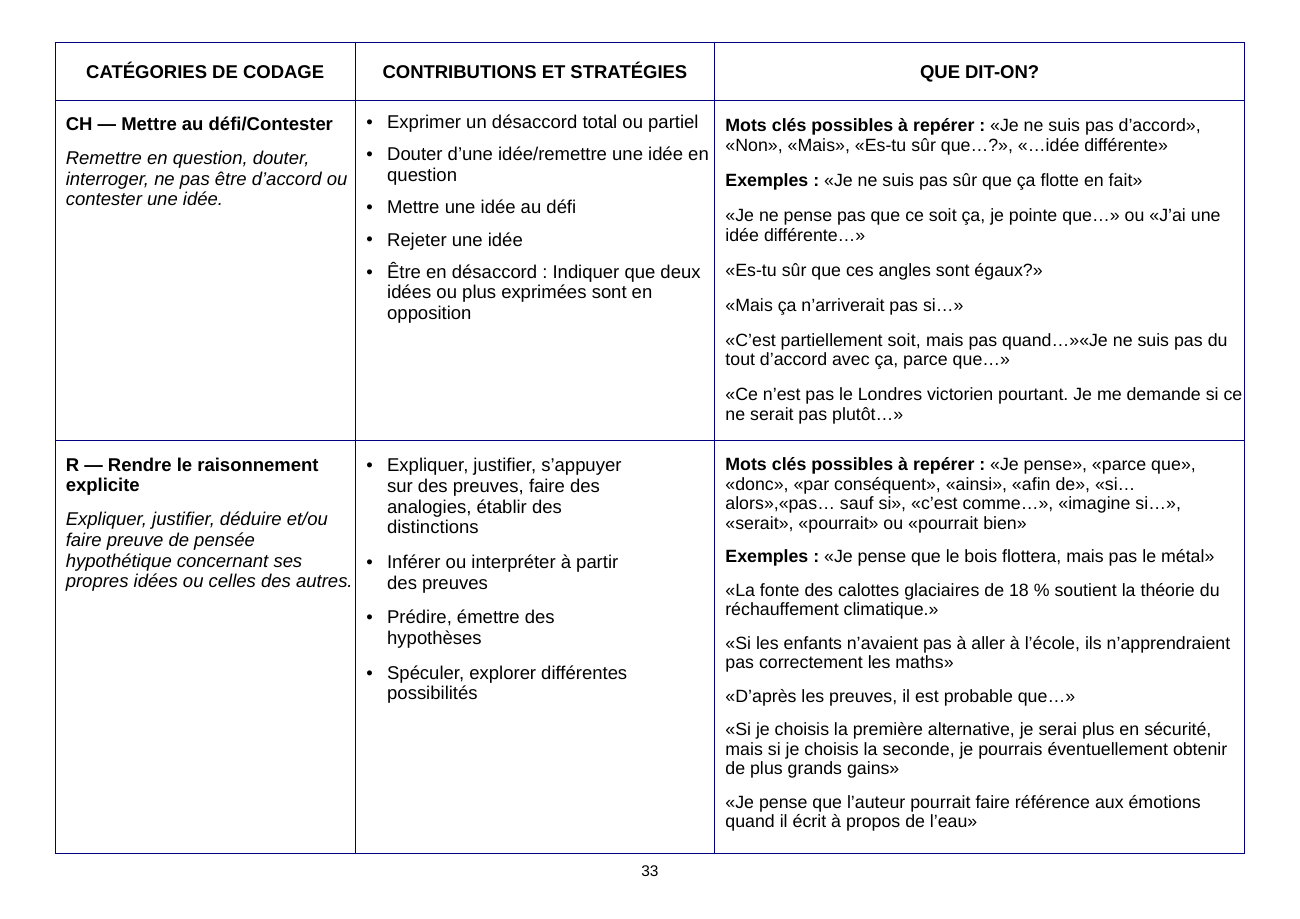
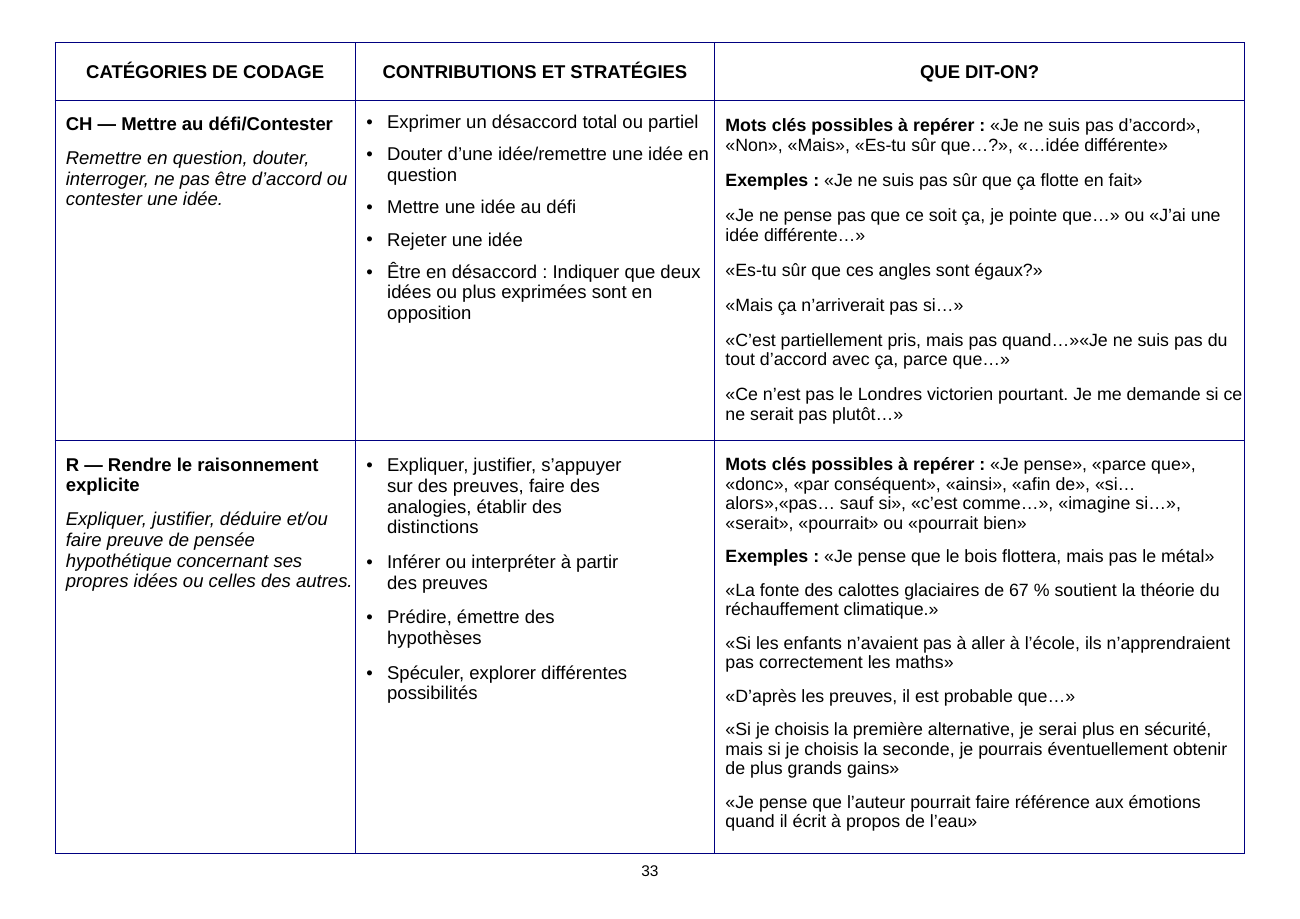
partiellement soit: soit -> pris
18: 18 -> 67
